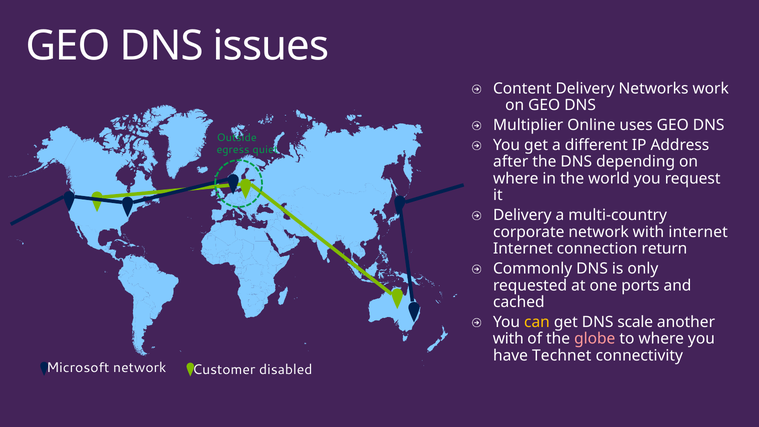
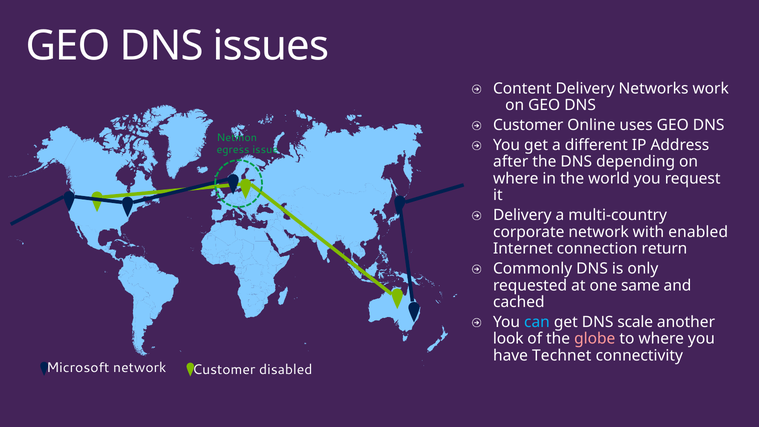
Multiplier at (528, 125): Multiplier -> Customer
Outside: Outside -> Netmon
quiet: quiet -> issue
with internet: internet -> enabled
ports: ports -> same
can colour: yellow -> light blue
with at (508, 339): with -> look
